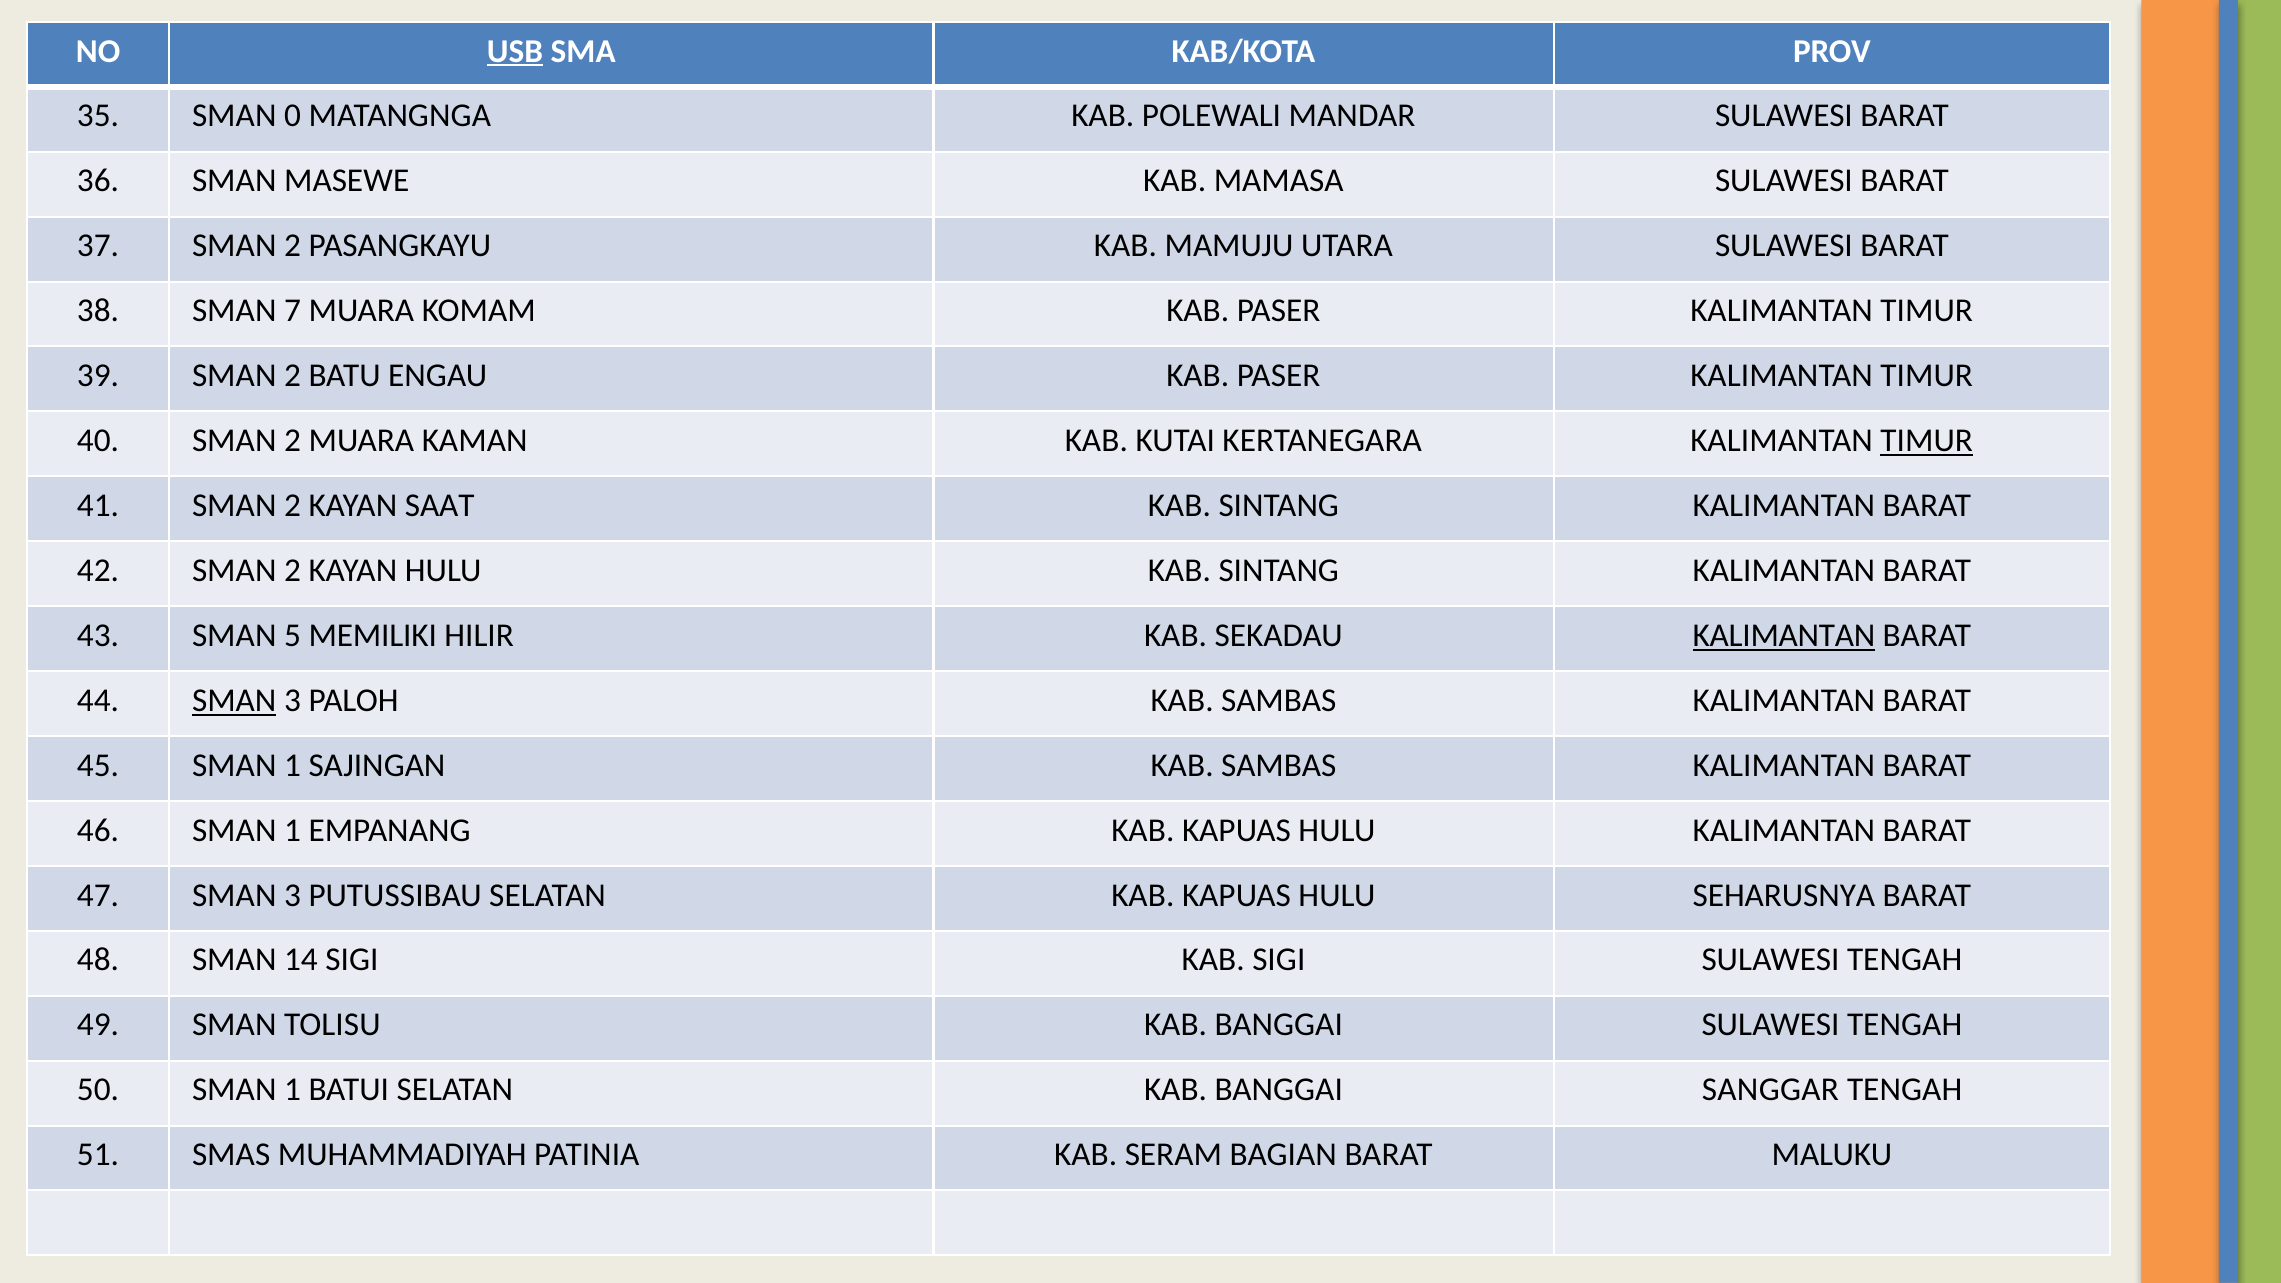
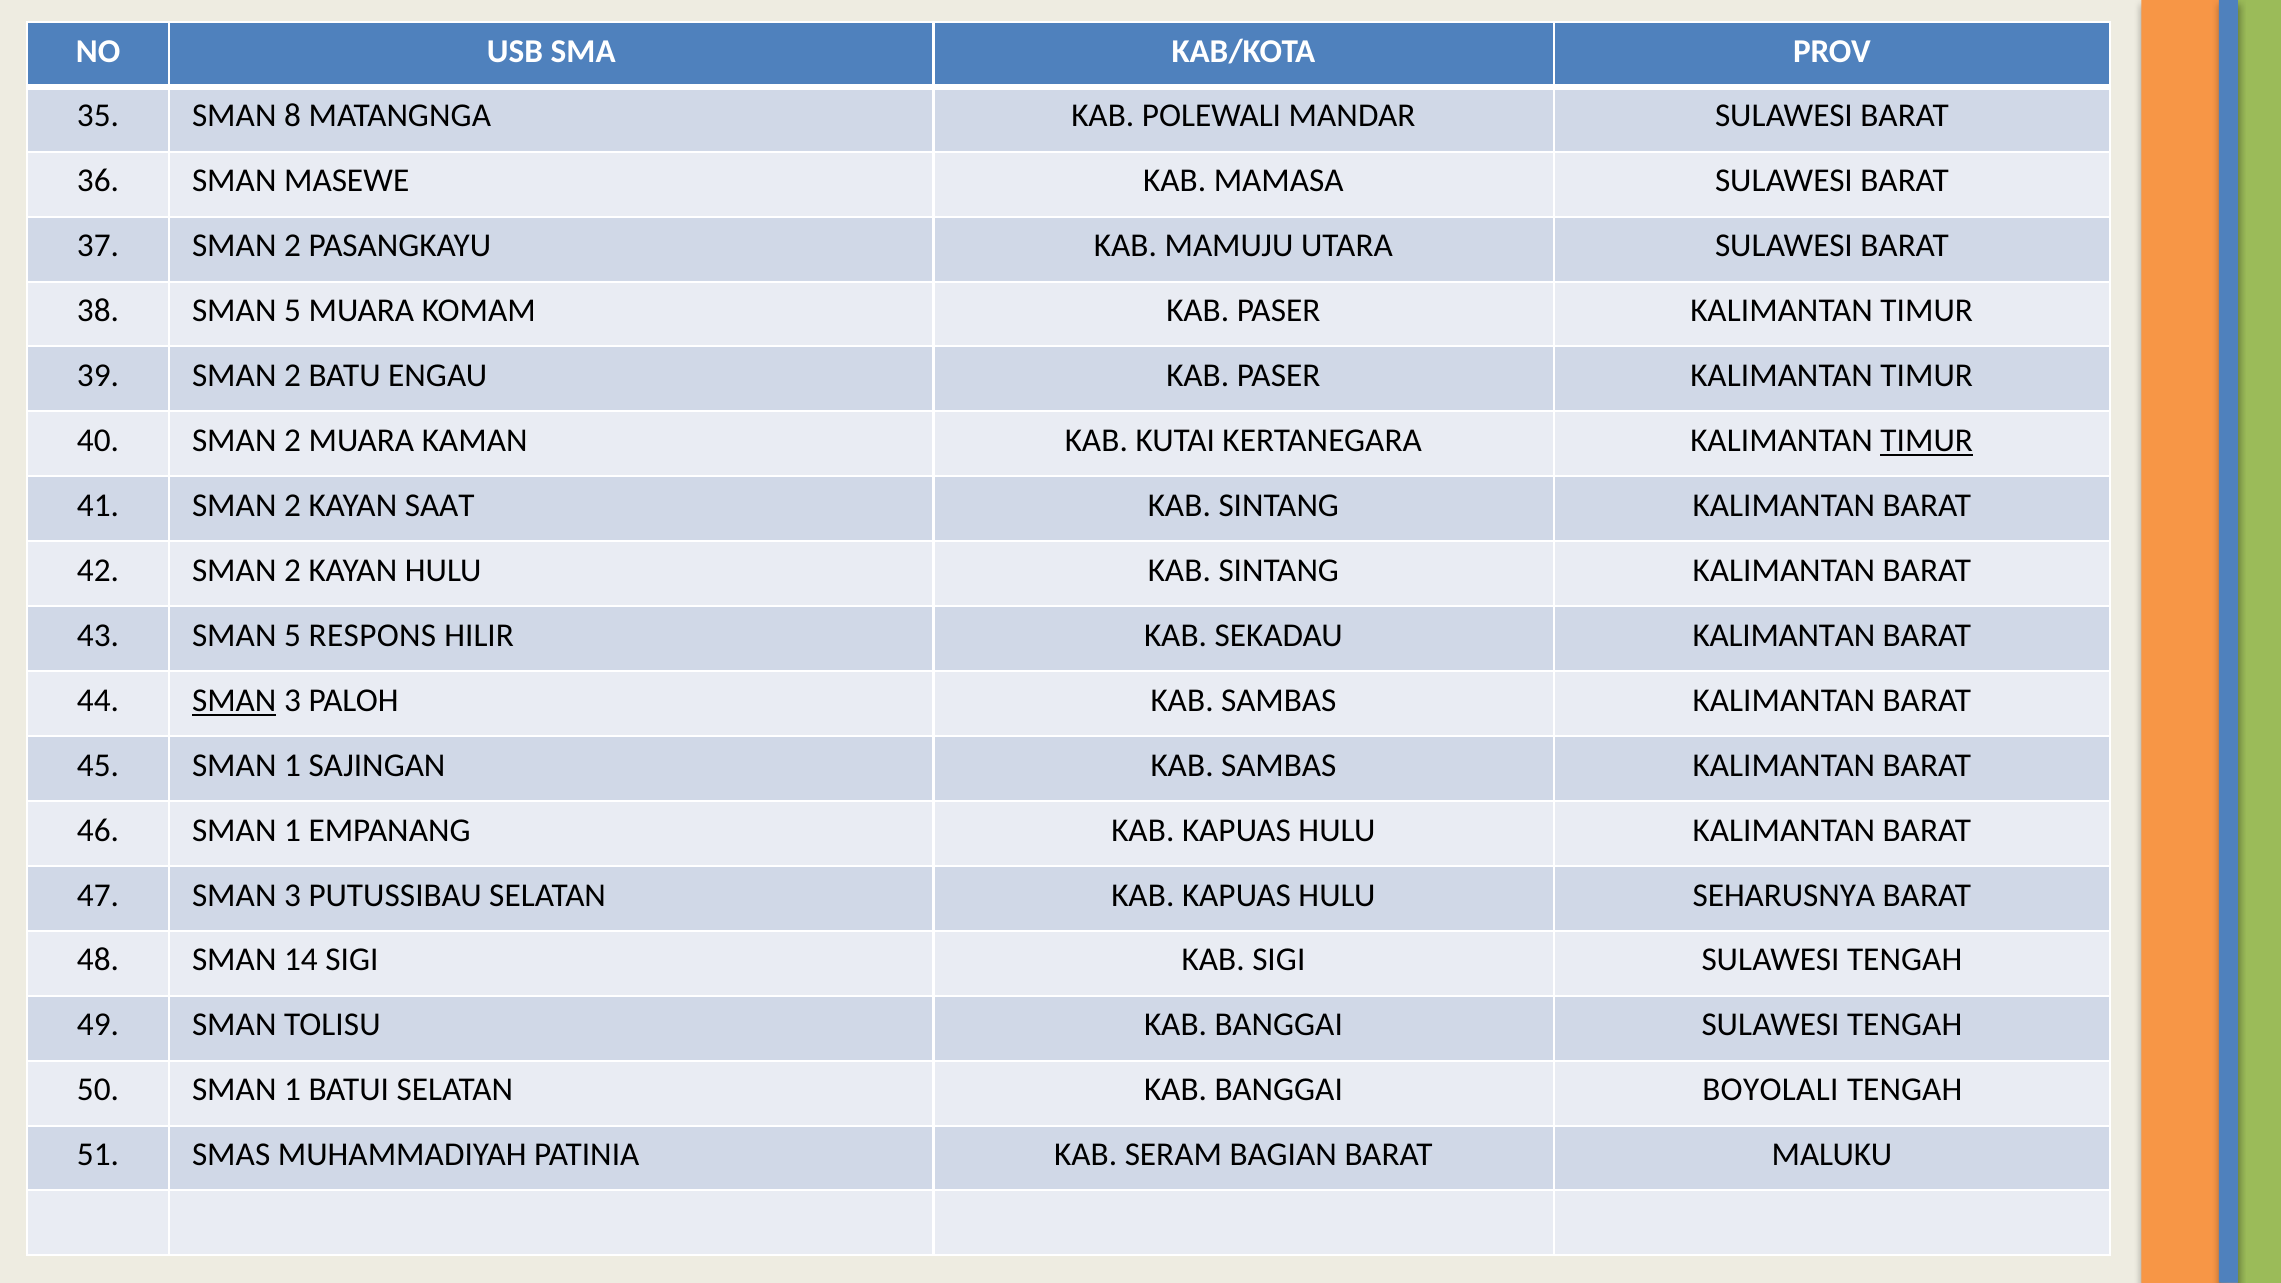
USB underline: present -> none
0: 0 -> 8
38 SMAN 7: 7 -> 5
MEMILIKI: MEMILIKI -> RESPONS
KALIMANTAN at (1784, 635) underline: present -> none
SANGGAR: SANGGAR -> BOYOLALI
